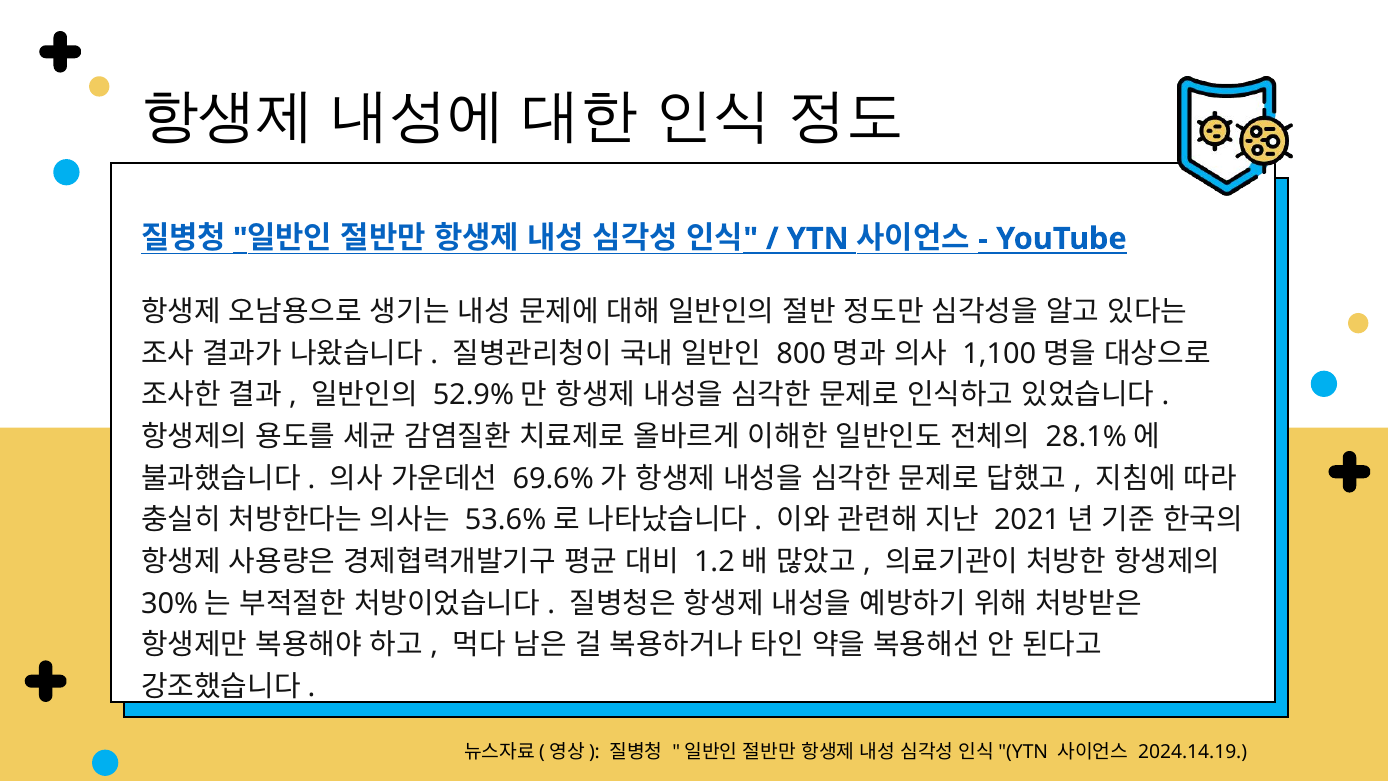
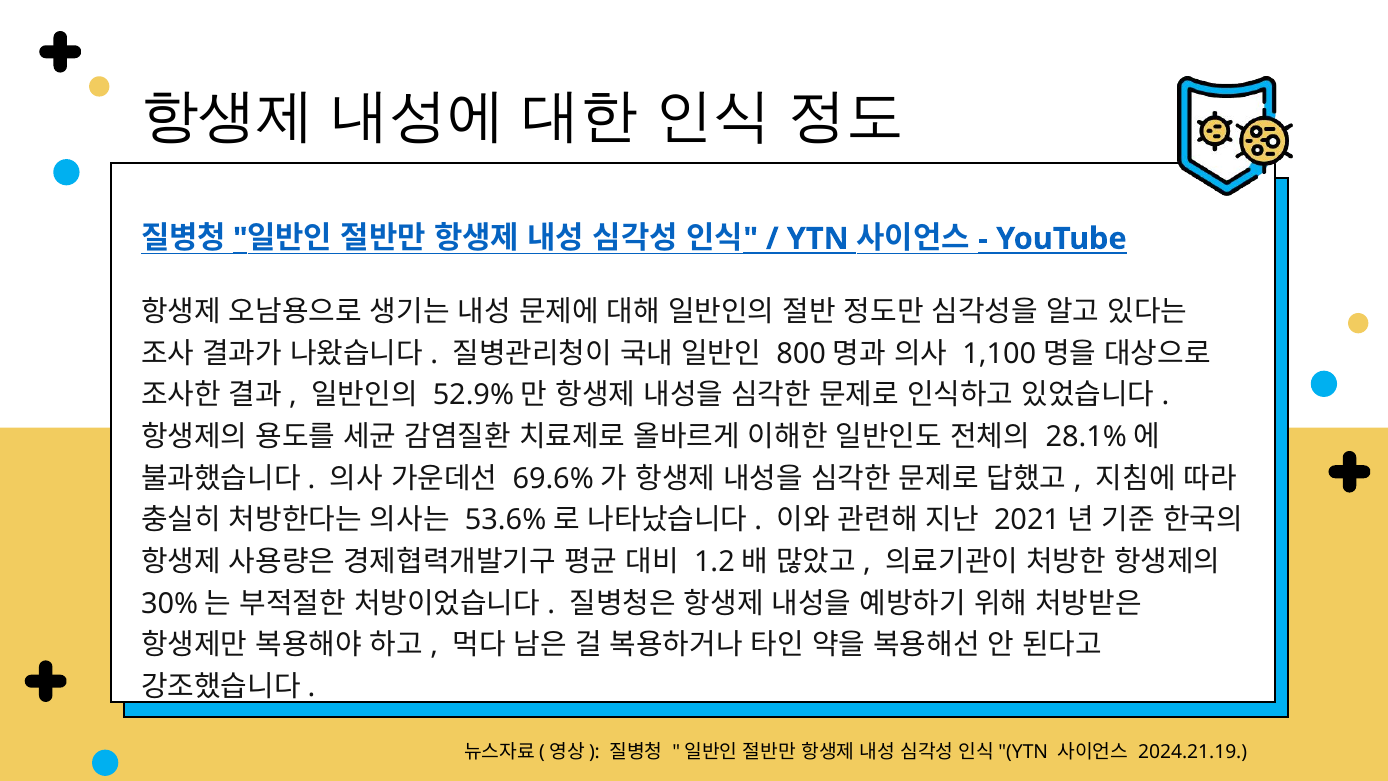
2024.14.19: 2024.14.19 -> 2024.21.19
